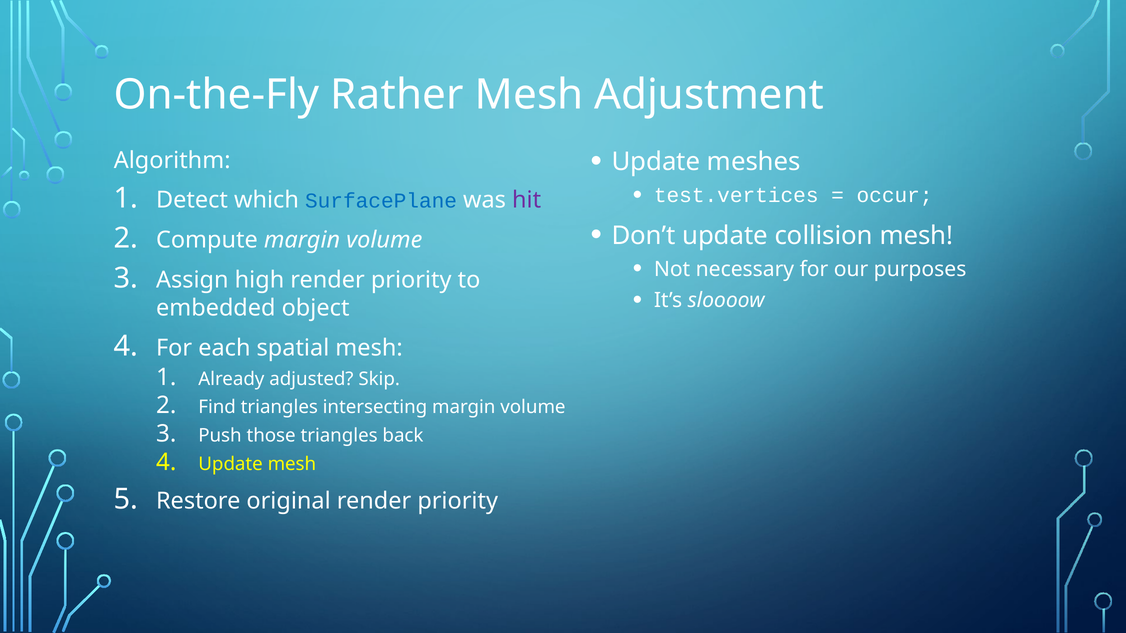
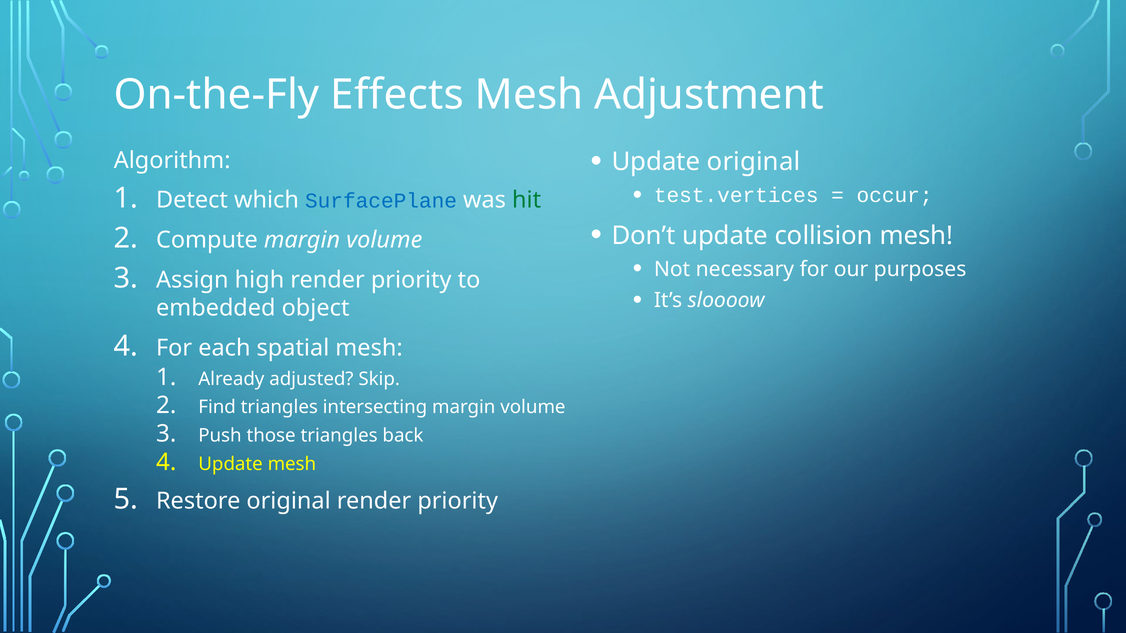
Rather: Rather -> Effects
Update meshes: meshes -> original
hit colour: purple -> green
